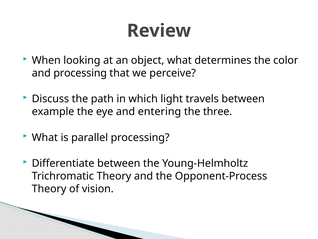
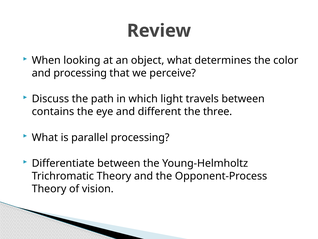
example: example -> contains
entering: entering -> different
